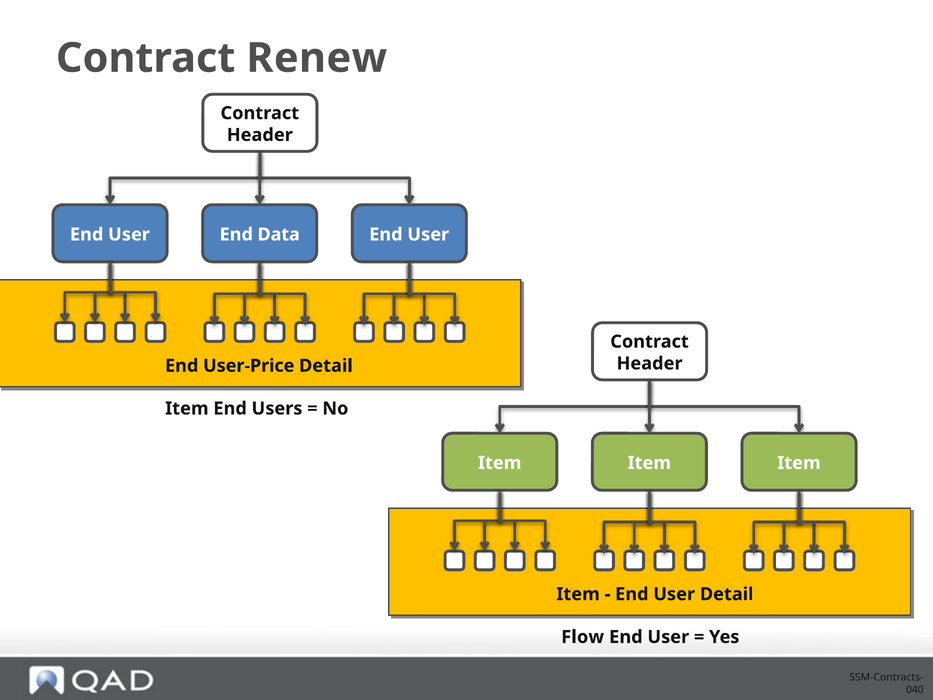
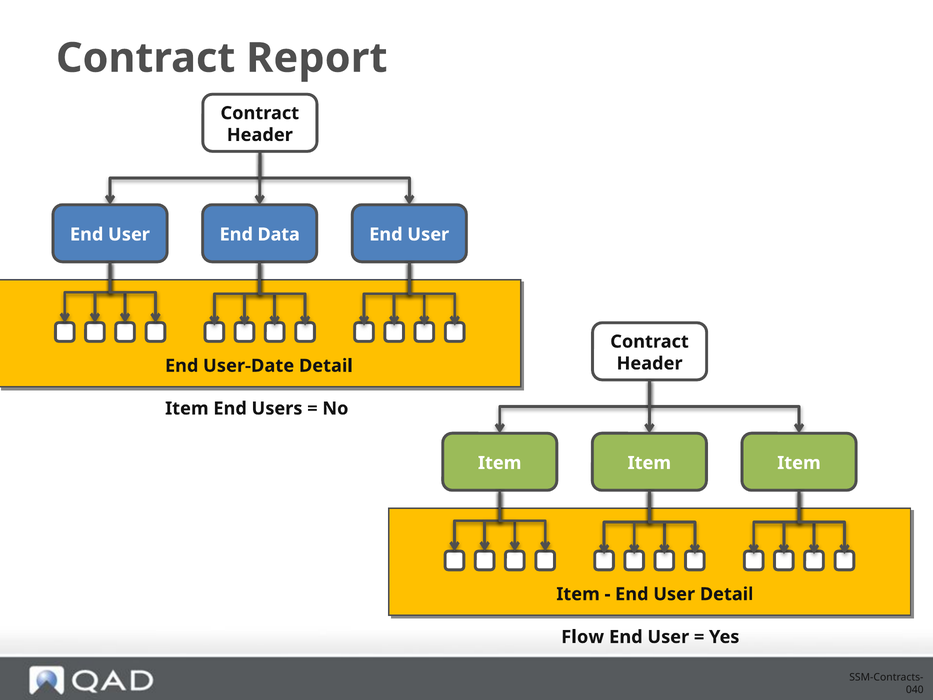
Renew: Renew -> Report
User-Price: User-Price -> User-Date
